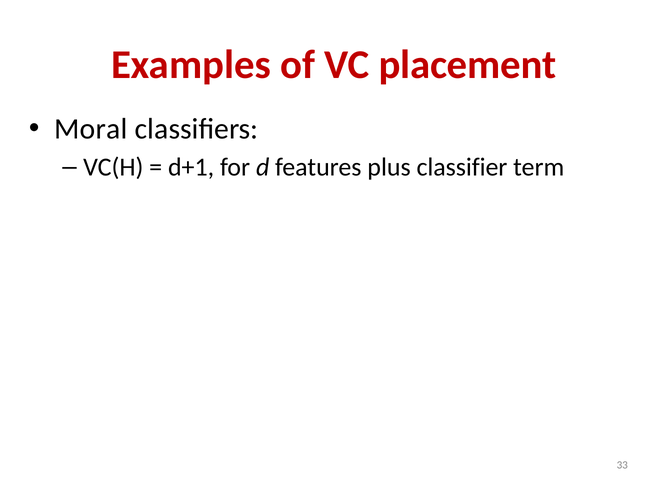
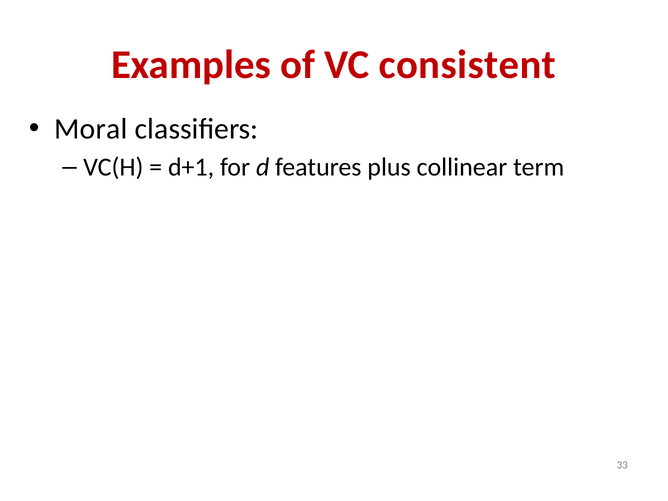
placement: placement -> consistent
classifier: classifier -> collinear
